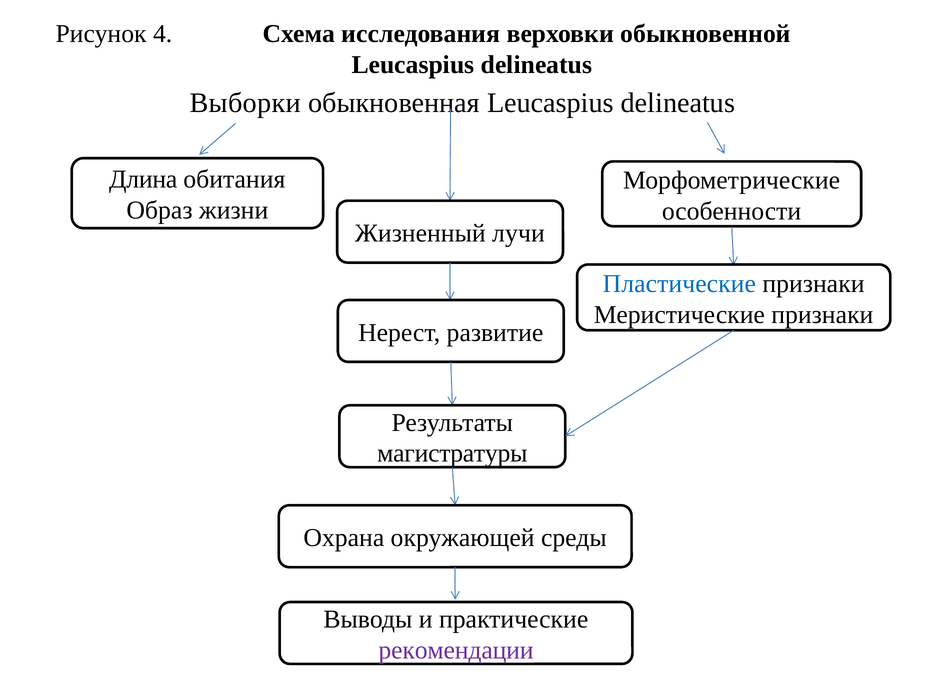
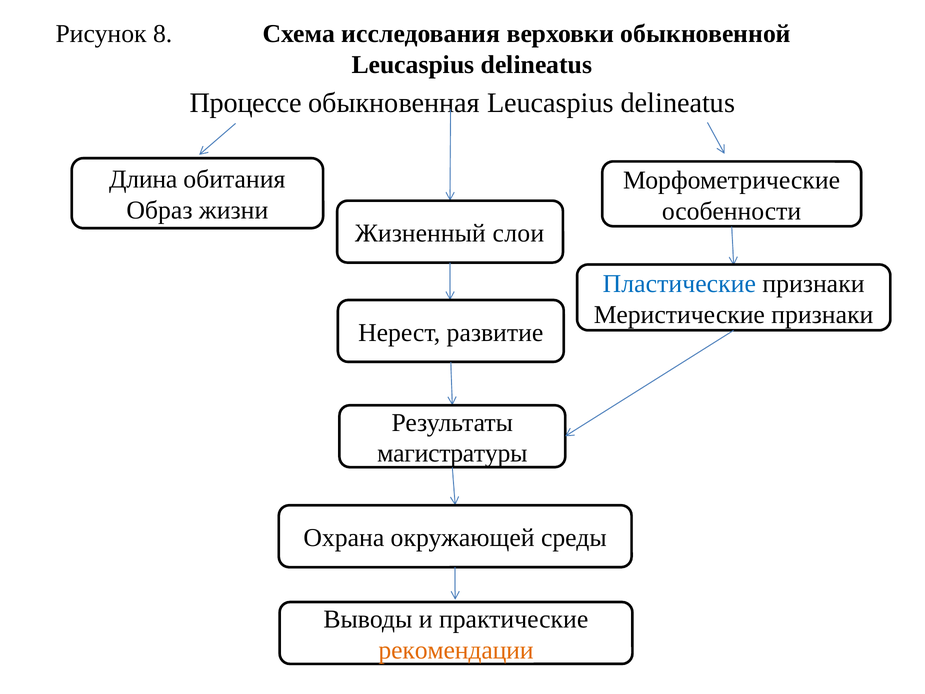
4: 4 -> 8
Выборки: Выборки -> Процессе
лучи: лучи -> слои
рекомендации colour: purple -> orange
